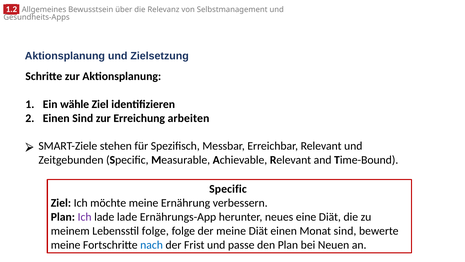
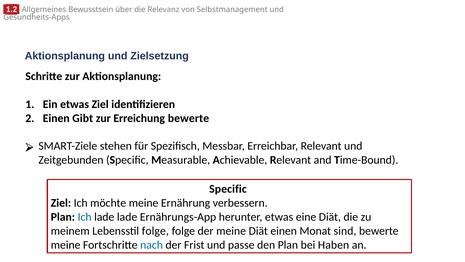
Ein wähle: wähle -> etwas
Einen Sind: Sind -> Gibt
Erreichung arbeiten: arbeiten -> bewerte
Ich at (85, 217) colour: purple -> blue
herunter neues: neues -> etwas
Neuen: Neuen -> Haben
